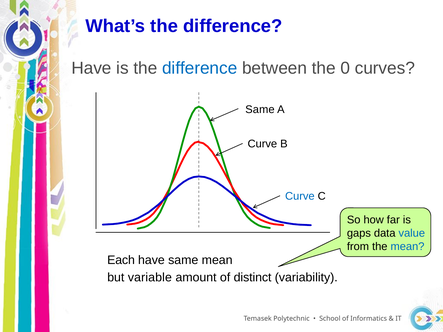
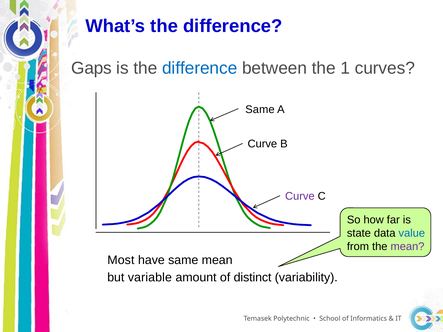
Have at (92, 68): Have -> Gaps
0: 0 -> 1
Curve at (300, 196) colour: blue -> purple
gaps: gaps -> state
mean at (407, 247) colour: blue -> purple
Each: Each -> Most
